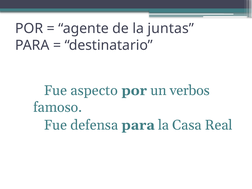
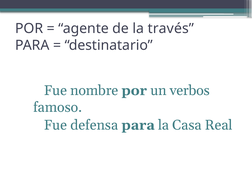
juntas: juntas -> través
aspecto: aspecto -> nombre
